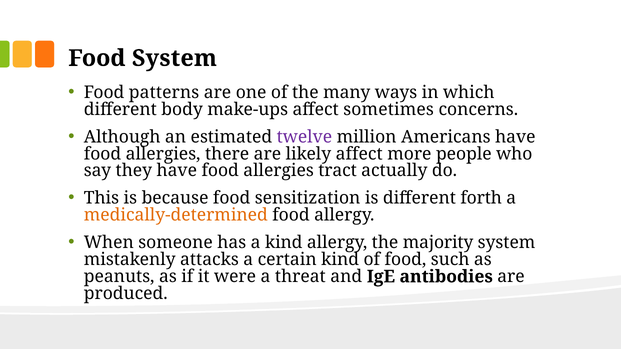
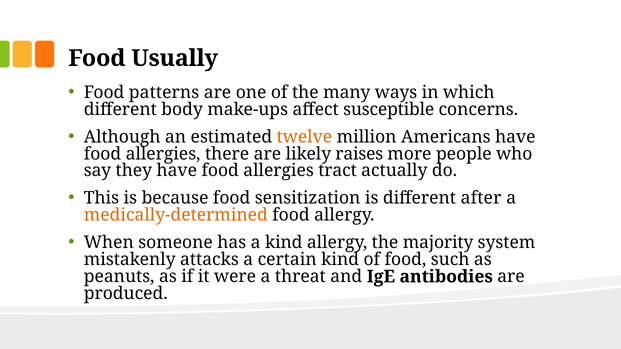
Food System: System -> Usually
sometimes: sometimes -> susceptible
twelve colour: purple -> orange
likely affect: affect -> raises
forth: forth -> after
